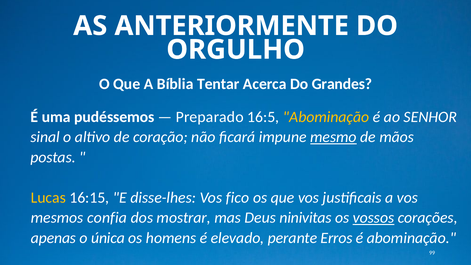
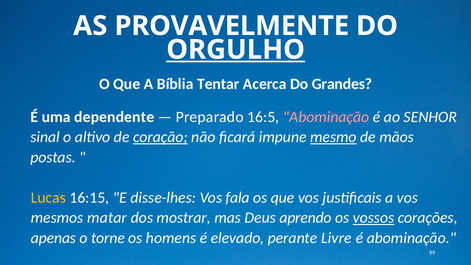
ANTERIORMENTE: ANTERIORMENTE -> PROVAVELMENTE
ORGULHO underline: none -> present
pudéssemos: pudéssemos -> dependente
Abominação at (326, 117) colour: yellow -> pink
coração underline: none -> present
fico: fico -> fala
confia: confia -> matar
ninivitas: ninivitas -> aprendo
única: única -> torne
Erros: Erros -> Livre
